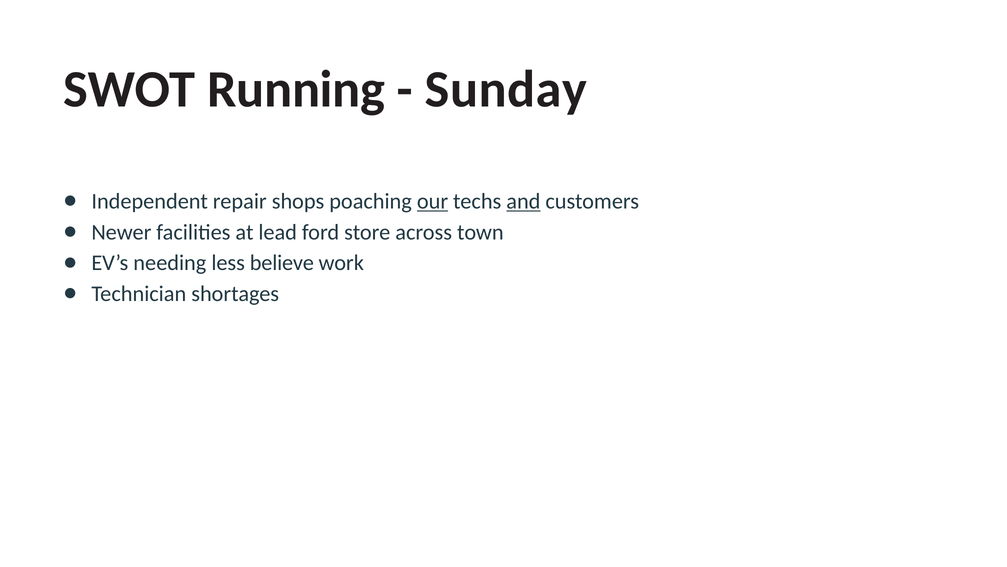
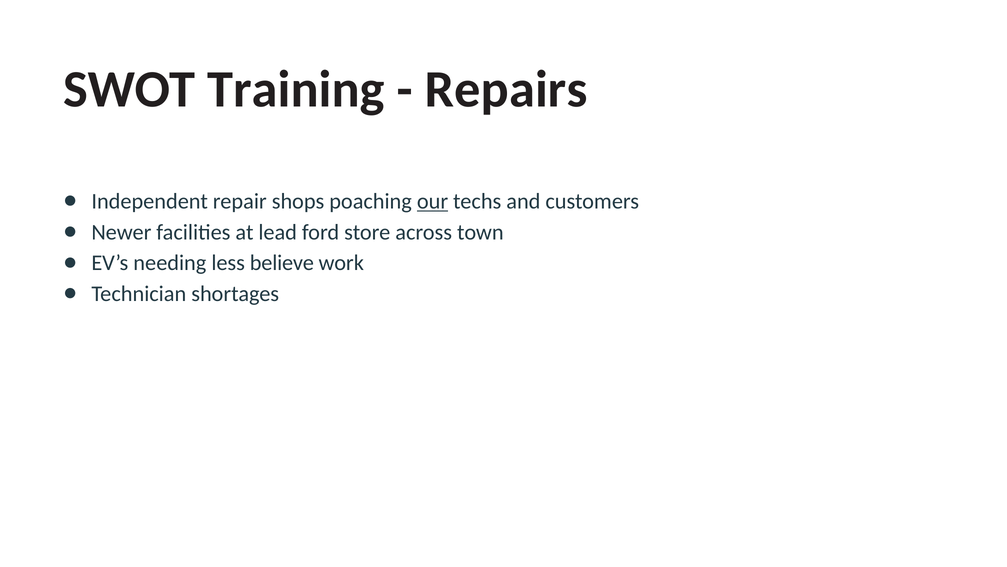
Running: Running -> Training
Sunday: Sunday -> Repairs
and underline: present -> none
